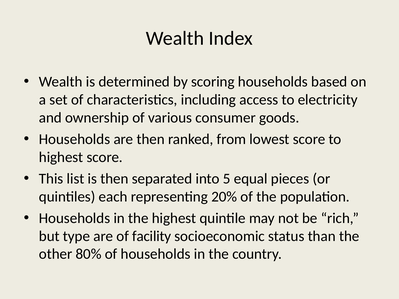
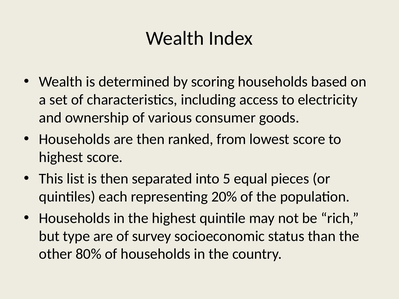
facility: facility -> survey
